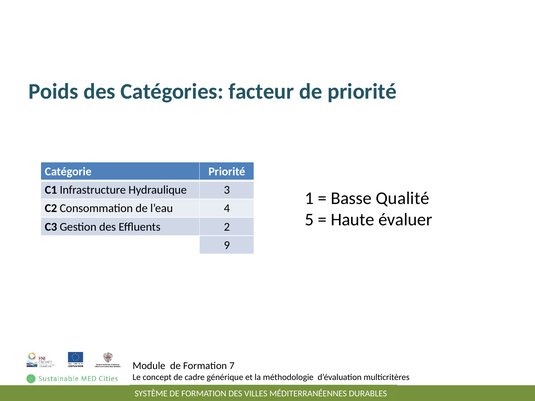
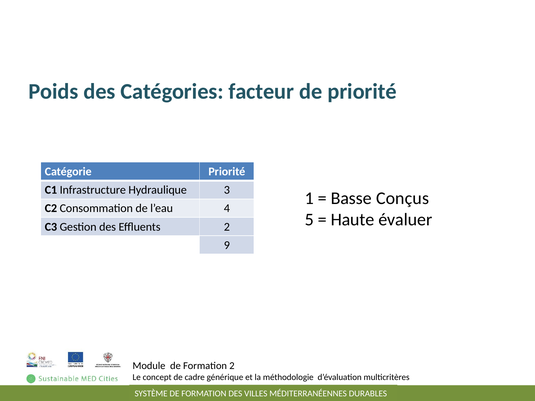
Qualité: Qualité -> Conçus
7 at (232, 366): 7 -> 2
